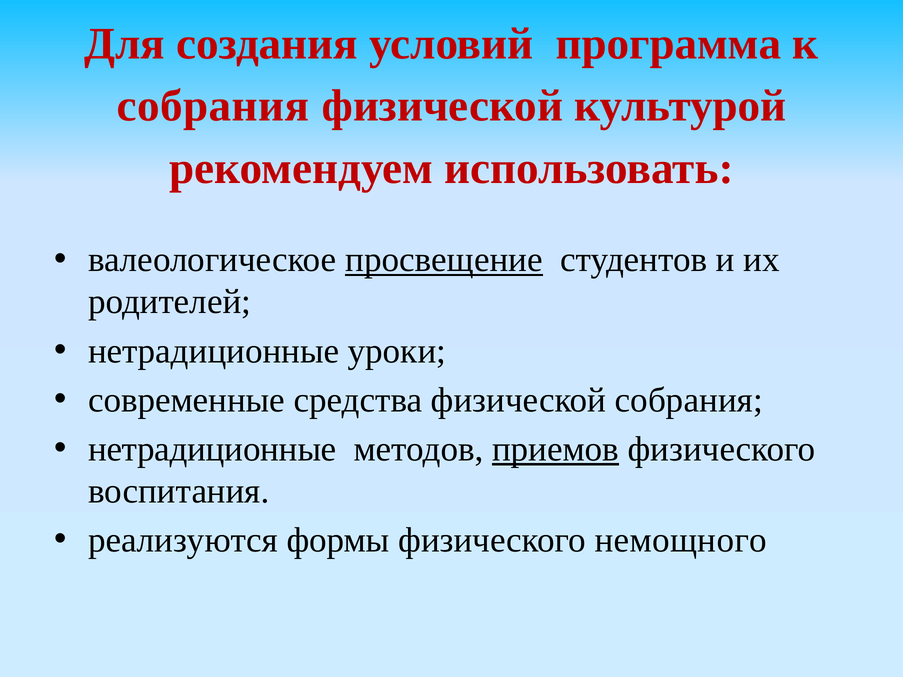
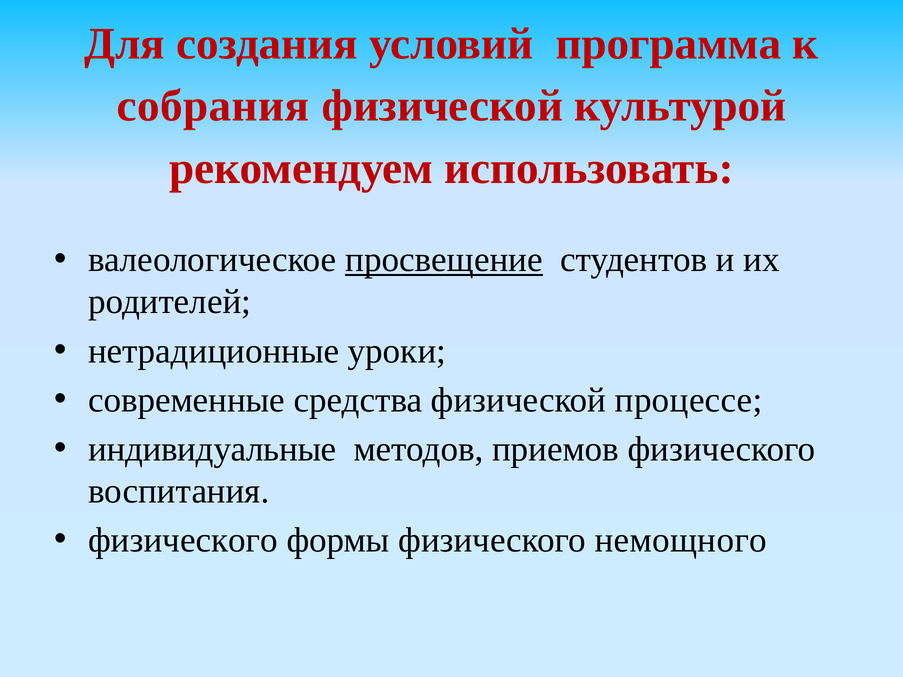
физической собрания: собрания -> процессе
нетрадиционные at (212, 449): нетрадиционные -> индивидуальные
приемов underline: present -> none
реализуются at (183, 540): реализуются -> физического
